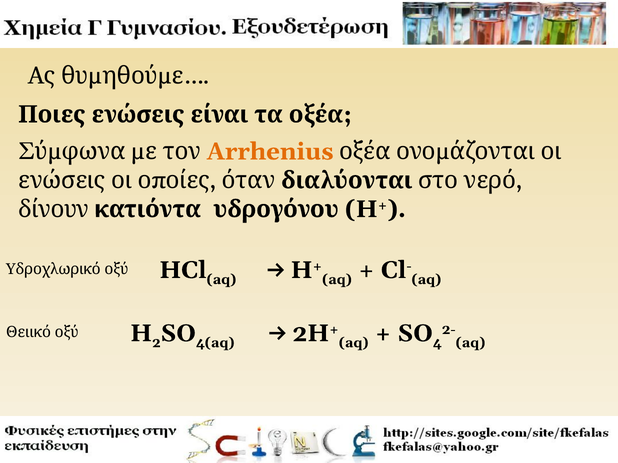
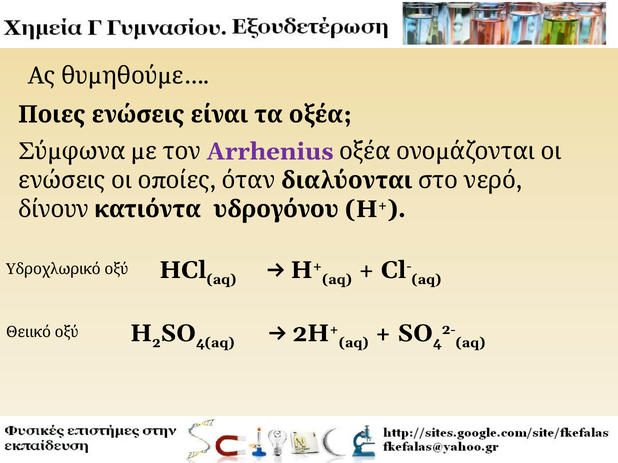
Arrhenius colour: orange -> purple
